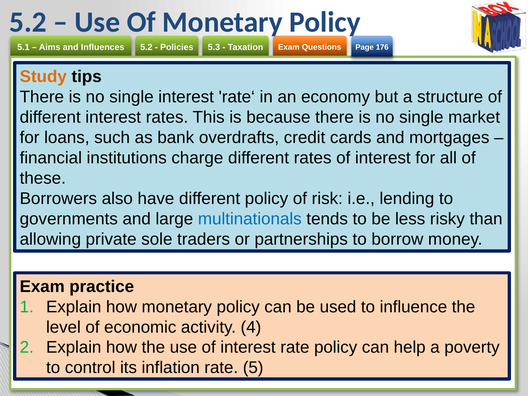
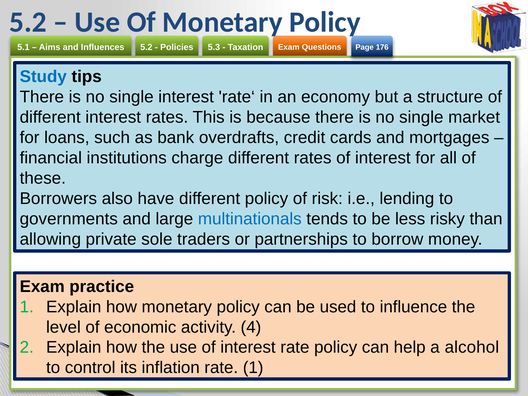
Study colour: orange -> blue
poverty: poverty -> alcohol
rate 5: 5 -> 1
